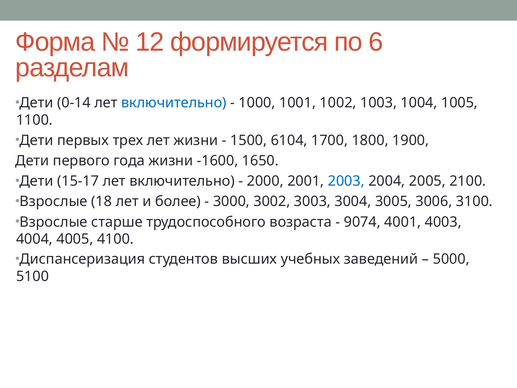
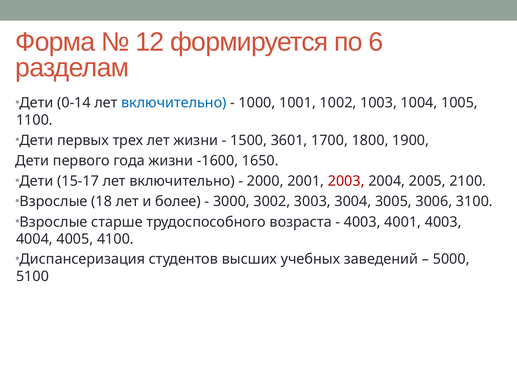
6104: 6104 -> 3601
2003 colour: blue -> red
9074 at (362, 222): 9074 -> 4003
